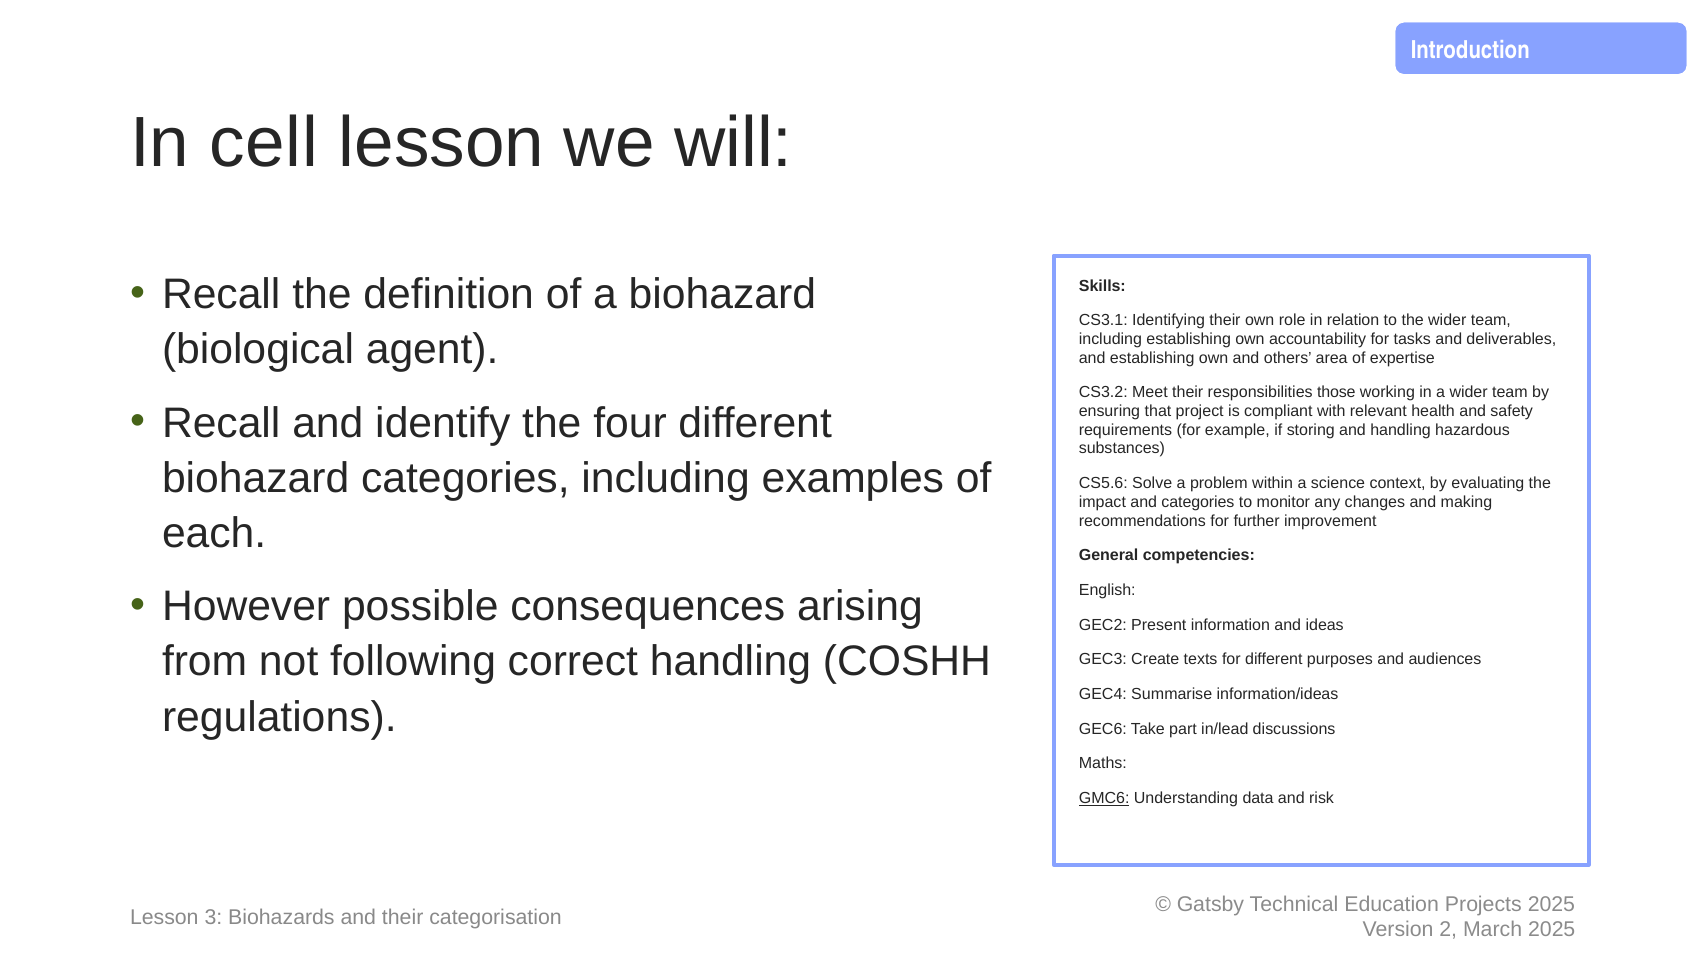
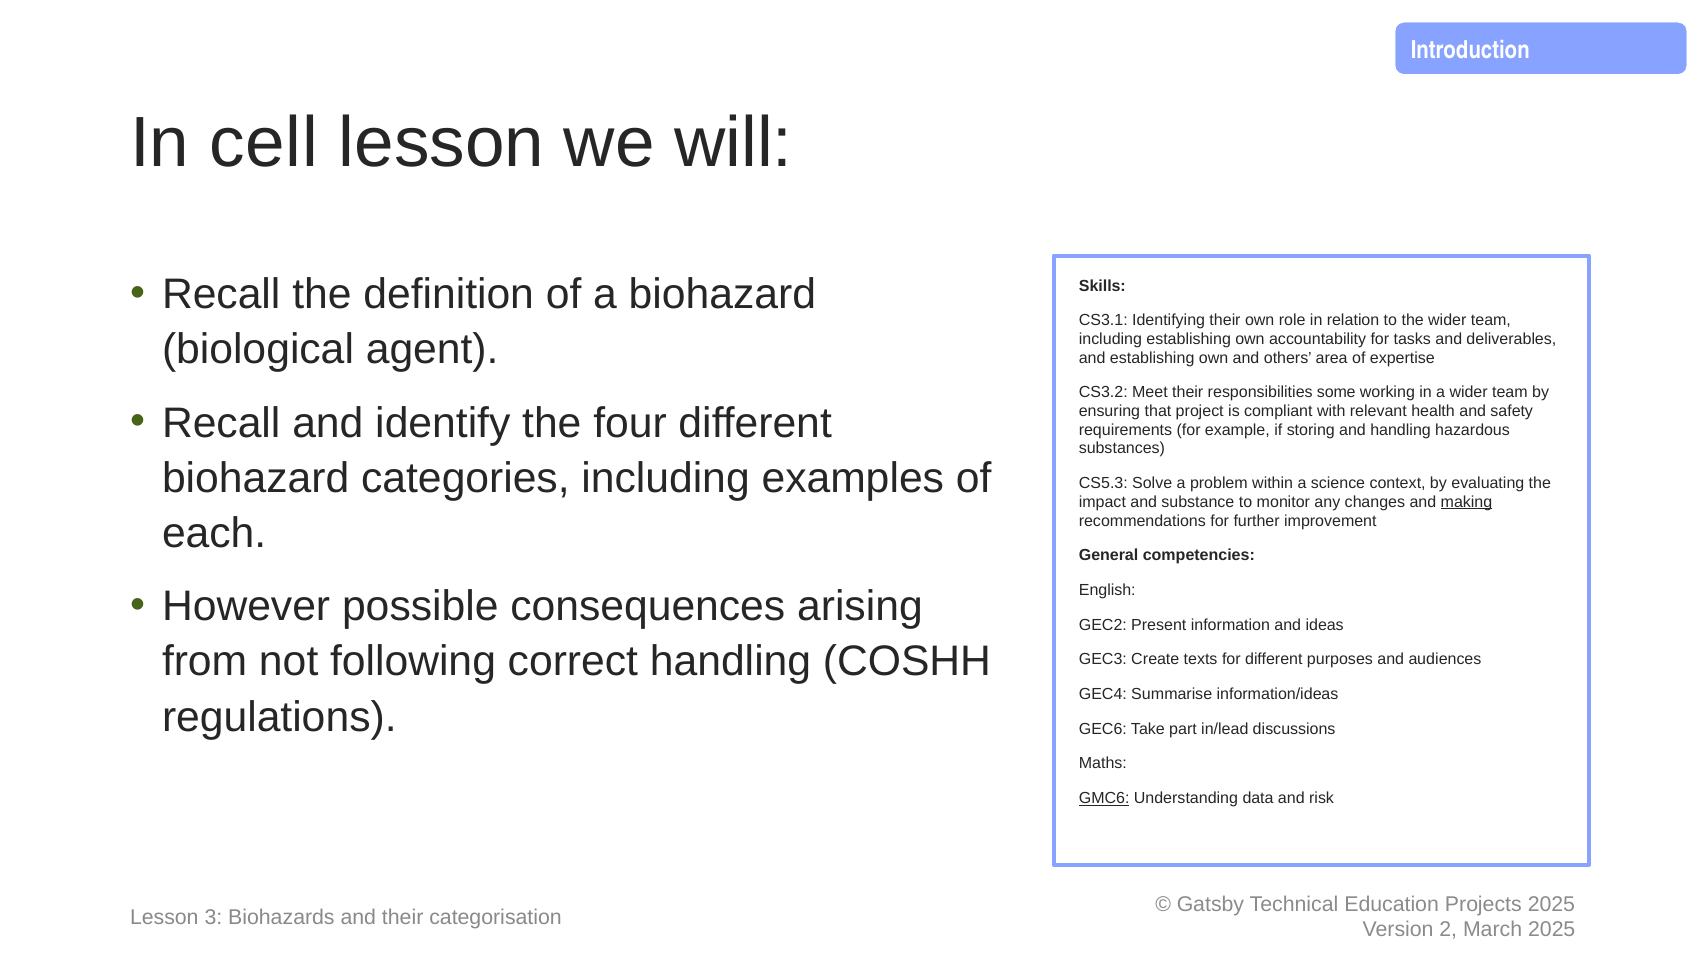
those: those -> some
CS5.6: CS5.6 -> CS5.3
and categories: categories -> substance
making underline: none -> present
